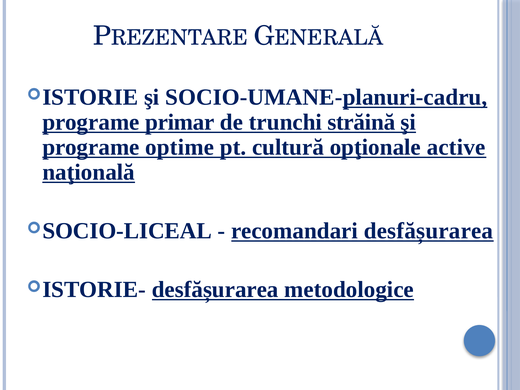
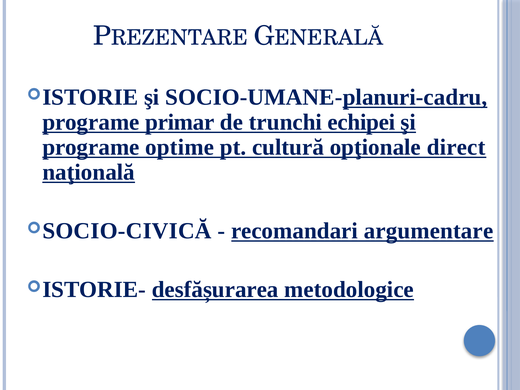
străină: străină -> echipei
active: active -> direct
SOCIO-LICEAL: SOCIO-LICEAL -> SOCIO-CIVICĂ
recomandari desfășurarea: desfășurarea -> argumentare
